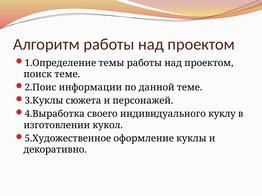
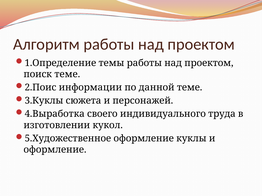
куклу: куклу -> труда
декоративно at (55, 150): декоративно -> оформление
